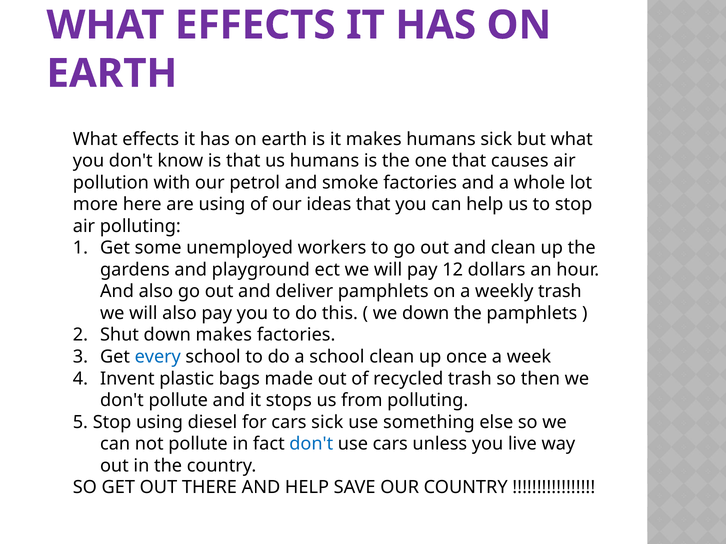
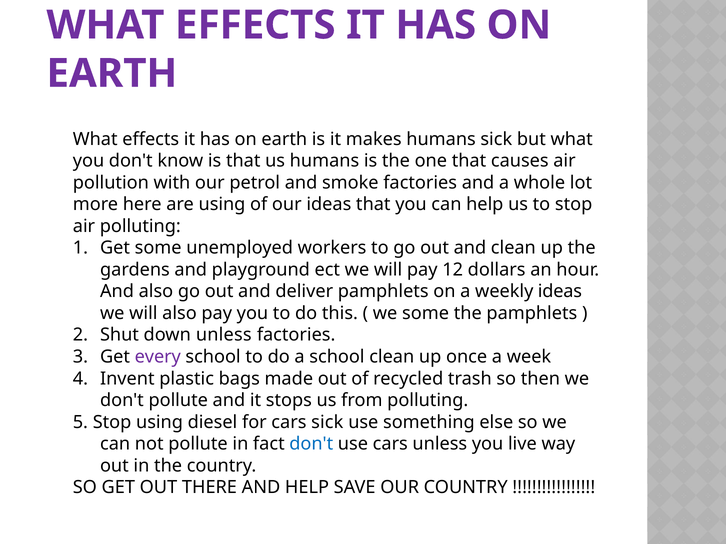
weekly trash: trash -> ideas
we down: down -> some
down makes: makes -> unless
every colour: blue -> purple
